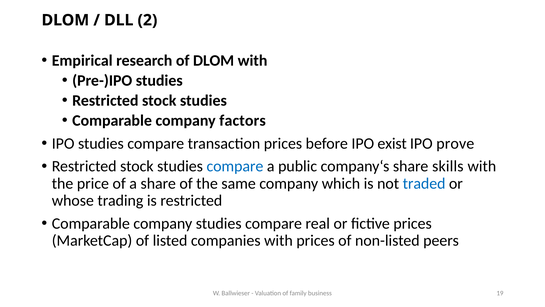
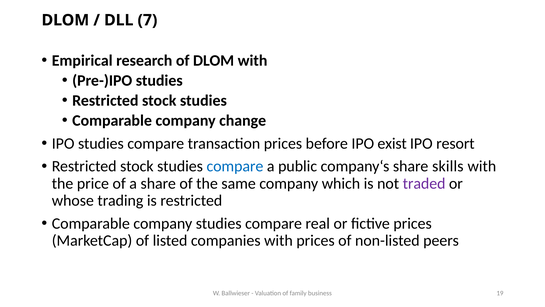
2: 2 -> 7
factors: factors -> change
prove: prove -> resort
traded colour: blue -> purple
